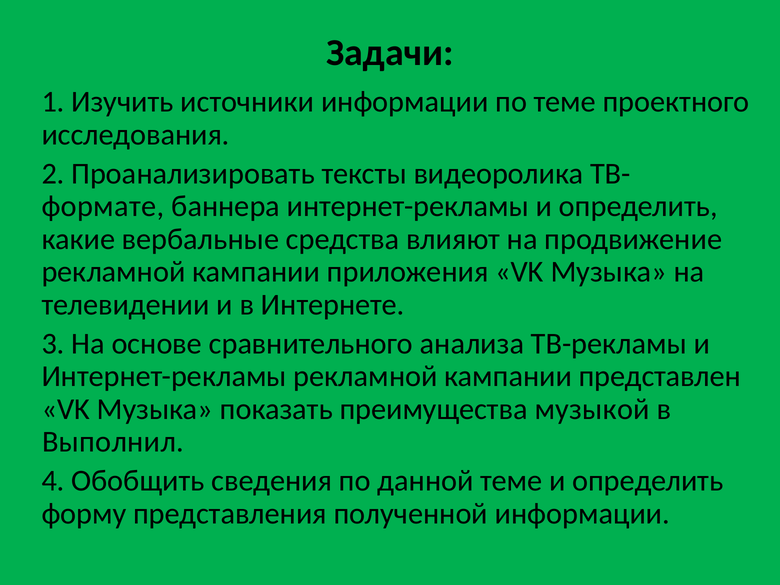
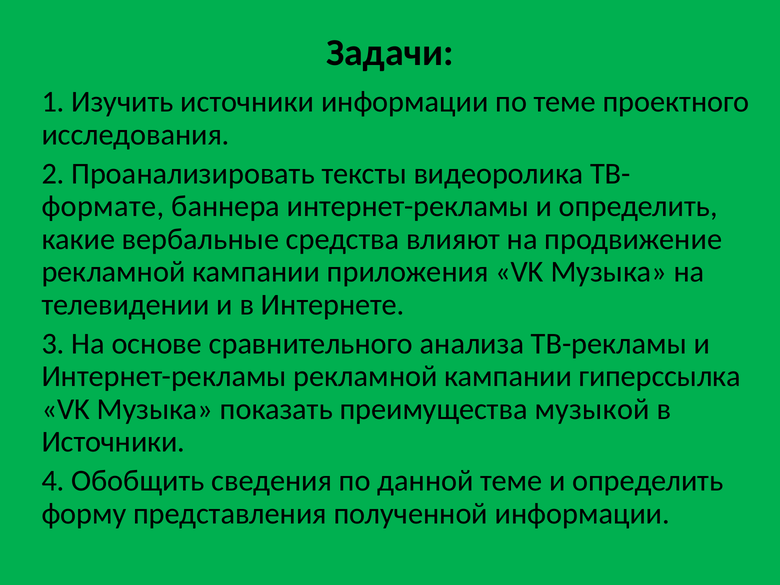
представлен: представлен -> гиперссылка
Выполнил at (113, 442): Выполнил -> Источники
